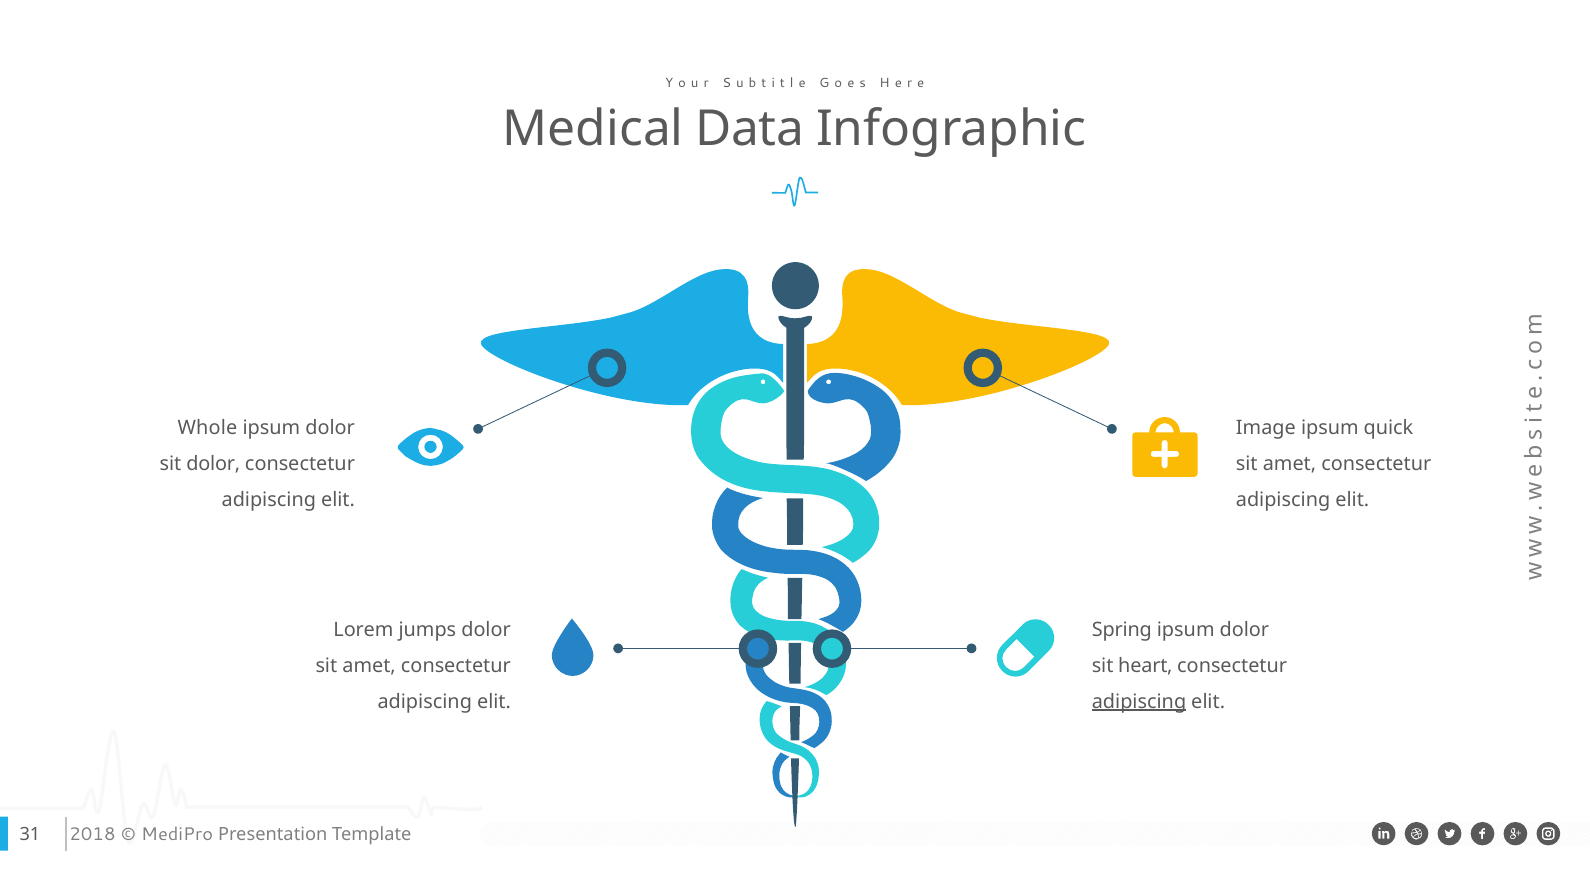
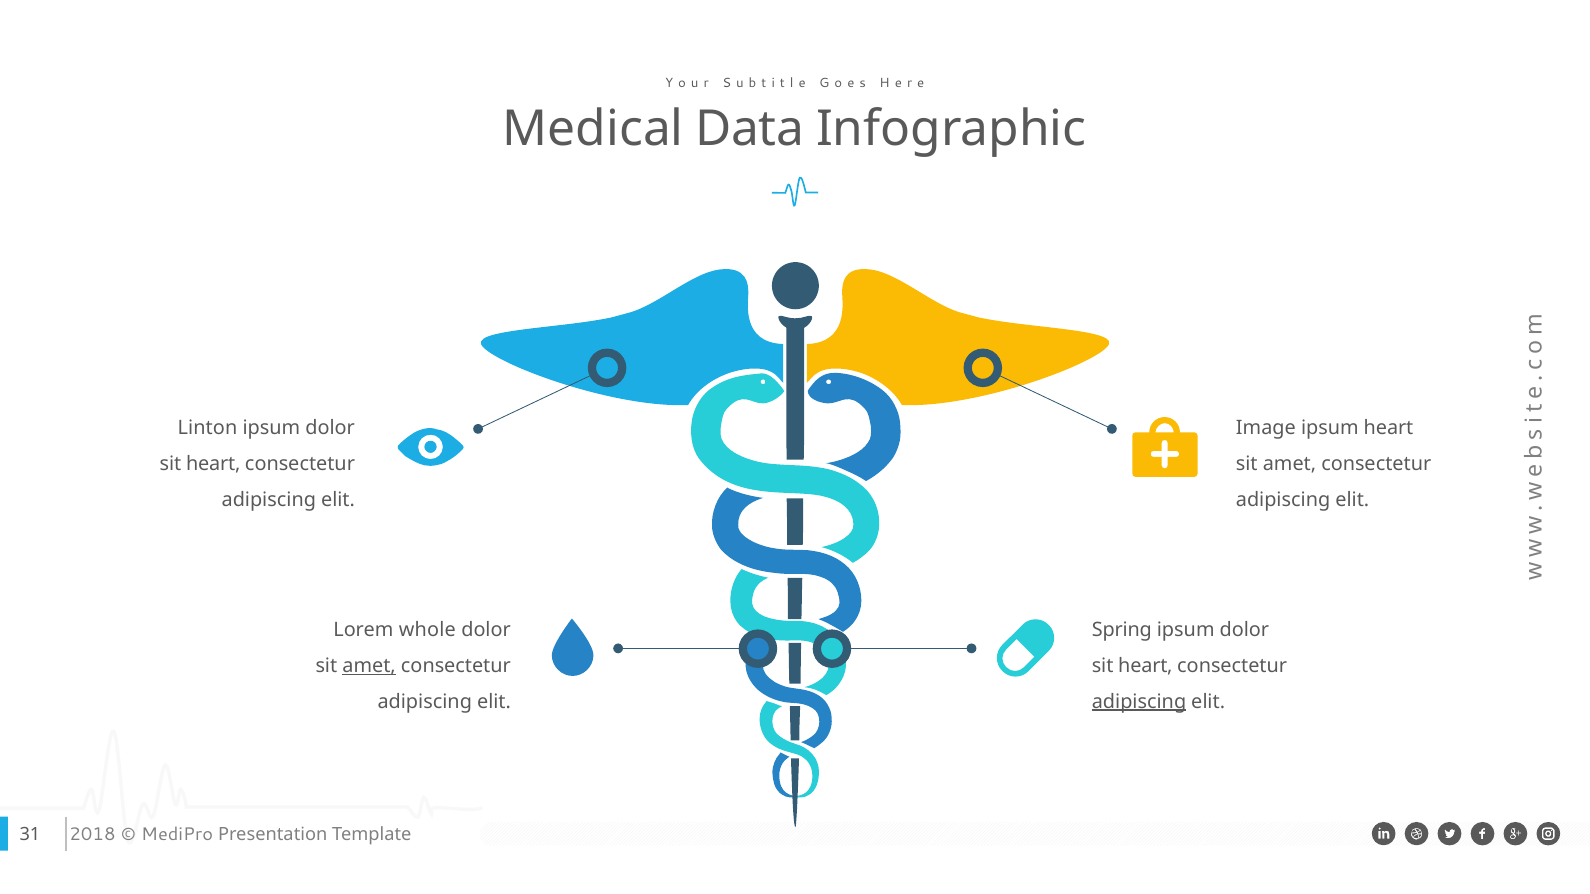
Whole: Whole -> Linton
ipsum quick: quick -> heart
dolor at (213, 464): dolor -> heart
jumps: jumps -> whole
amet at (369, 666) underline: none -> present
